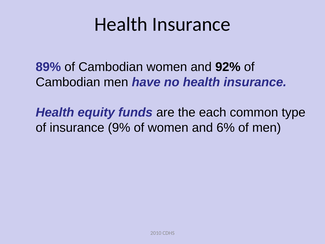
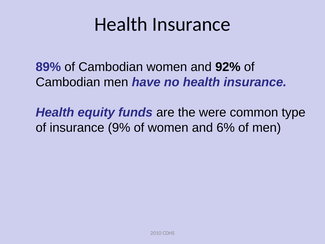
each: each -> were
